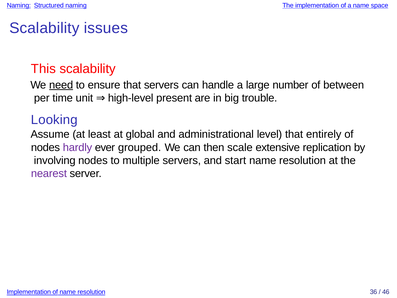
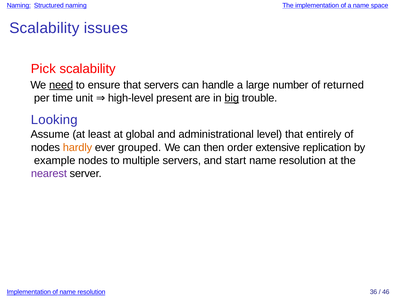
This: This -> Pick
between: between -> returned
big underline: none -> present
hardly colour: purple -> orange
scale: scale -> order
involving: involving -> example
